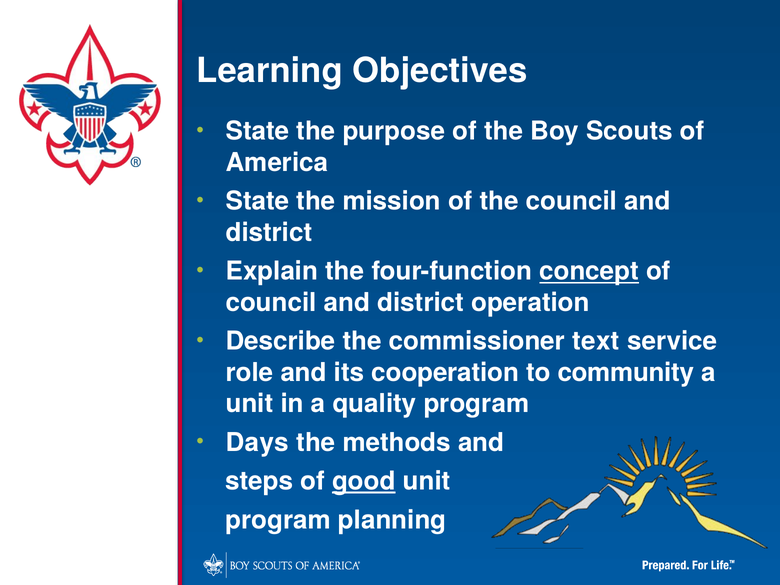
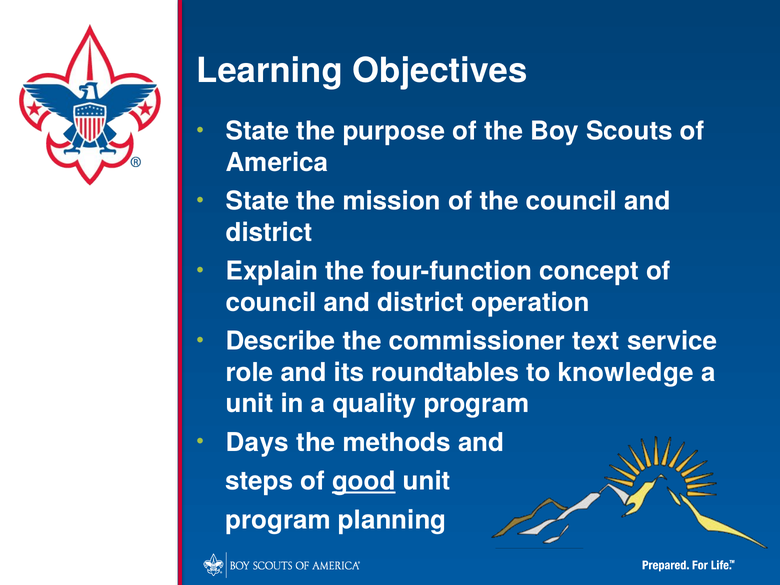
concept underline: present -> none
cooperation: cooperation -> roundtables
community: community -> knowledge
